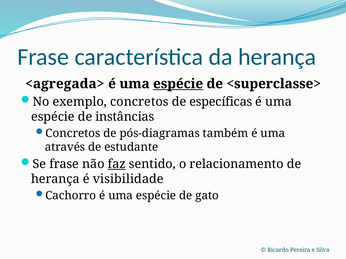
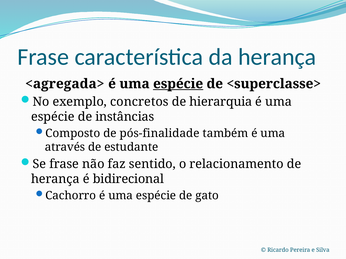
específicas: específicas -> hierarquia
Concretos at (73, 134): Concretos -> Composto
pós-diagramas: pós-diagramas -> pós-finalidade
faz underline: present -> none
visibilidade: visibilidade -> bidirecional
